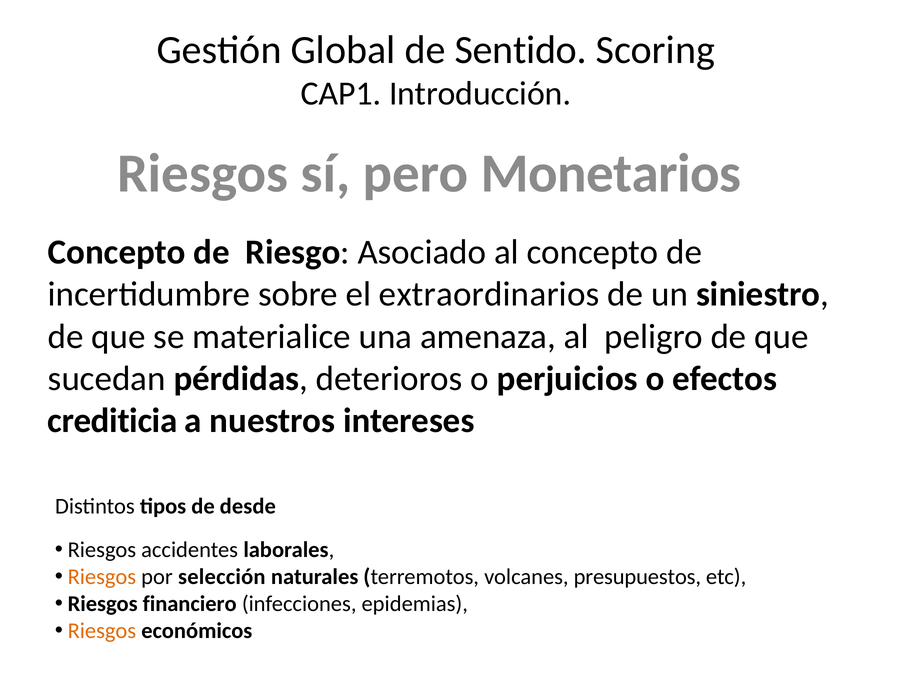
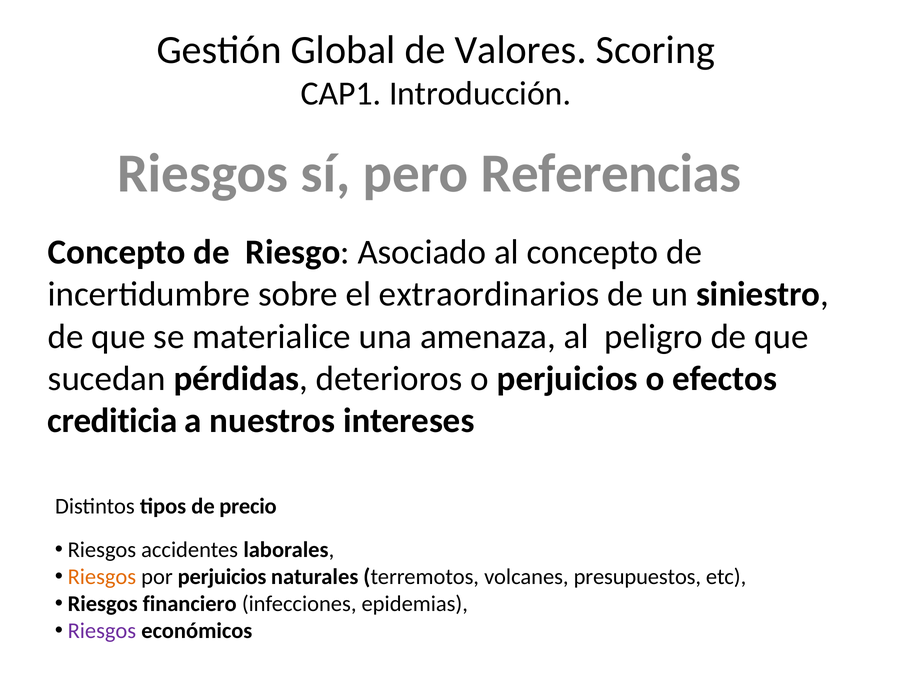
Sentido: Sentido -> Valores
Monetarios: Monetarios -> Referencias
desde: desde -> precio
por selección: selección -> perjuicios
Riesgos at (102, 631) colour: orange -> purple
